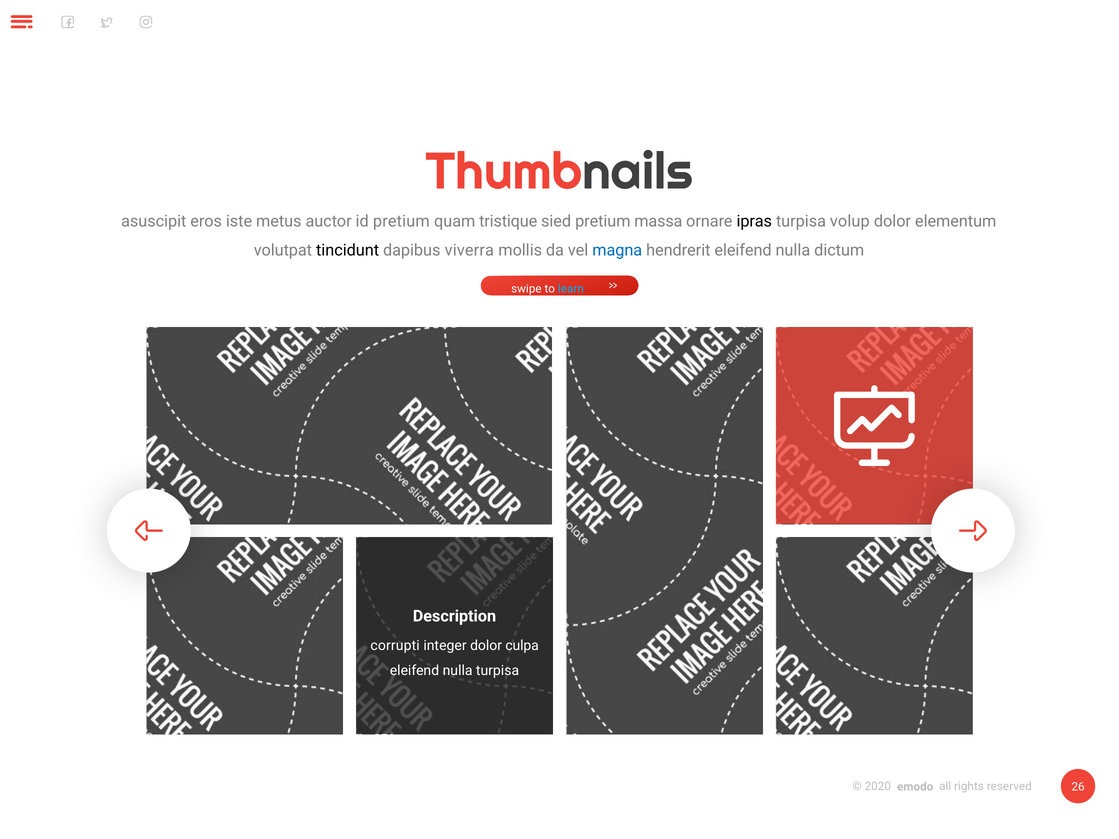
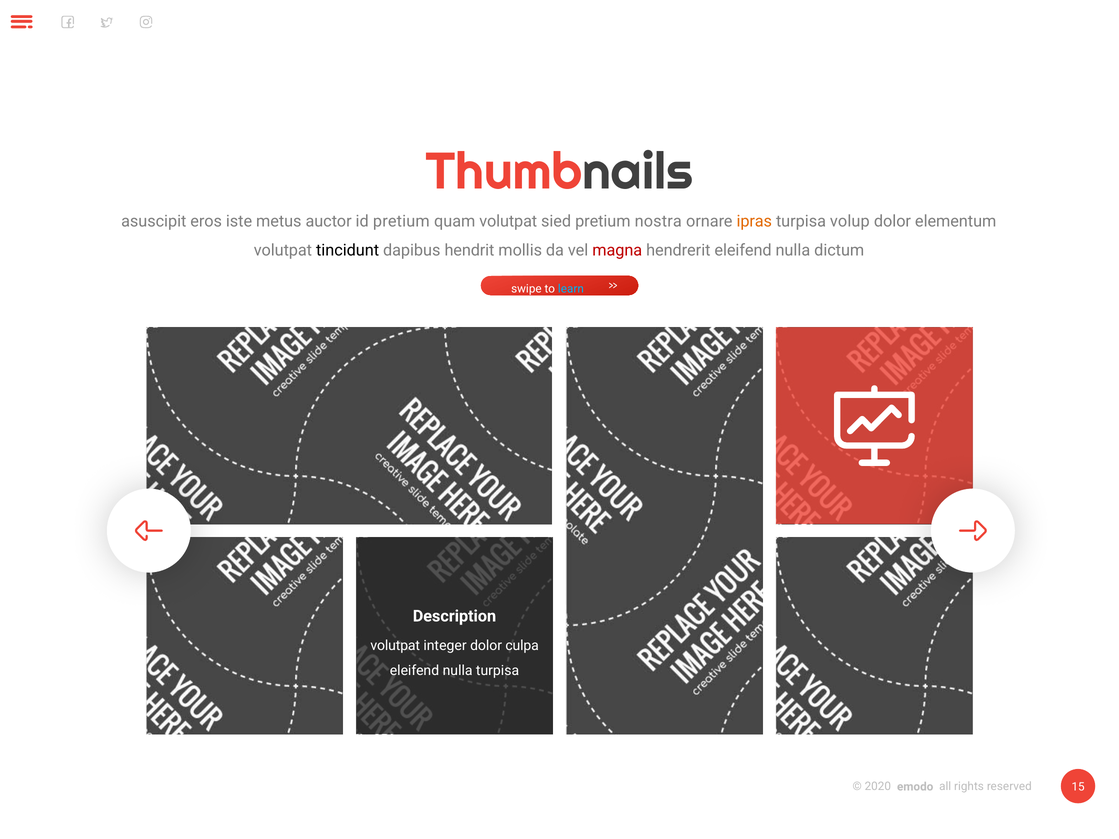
quam tristique: tristique -> volutpat
massa: massa -> nostra
ipras colour: black -> orange
viverra: viverra -> hendrit
magna colour: blue -> red
corrupti at (395, 646): corrupti -> volutpat
26: 26 -> 15
